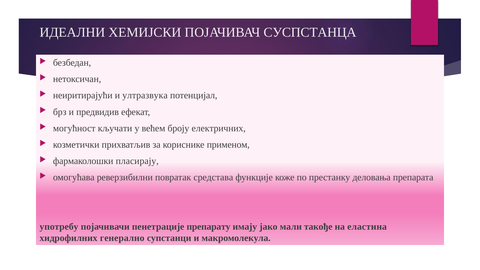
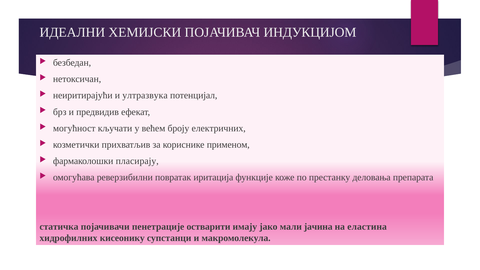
СУСПСТАНЦА: СУСПСТАНЦА -> ИНДУКЦИЈОМ
средстава: средстава -> иритација
употребу: употребу -> статичка
препарату: препарату -> остварити
такође: такође -> јачина
генерално: генерално -> кисеонику
